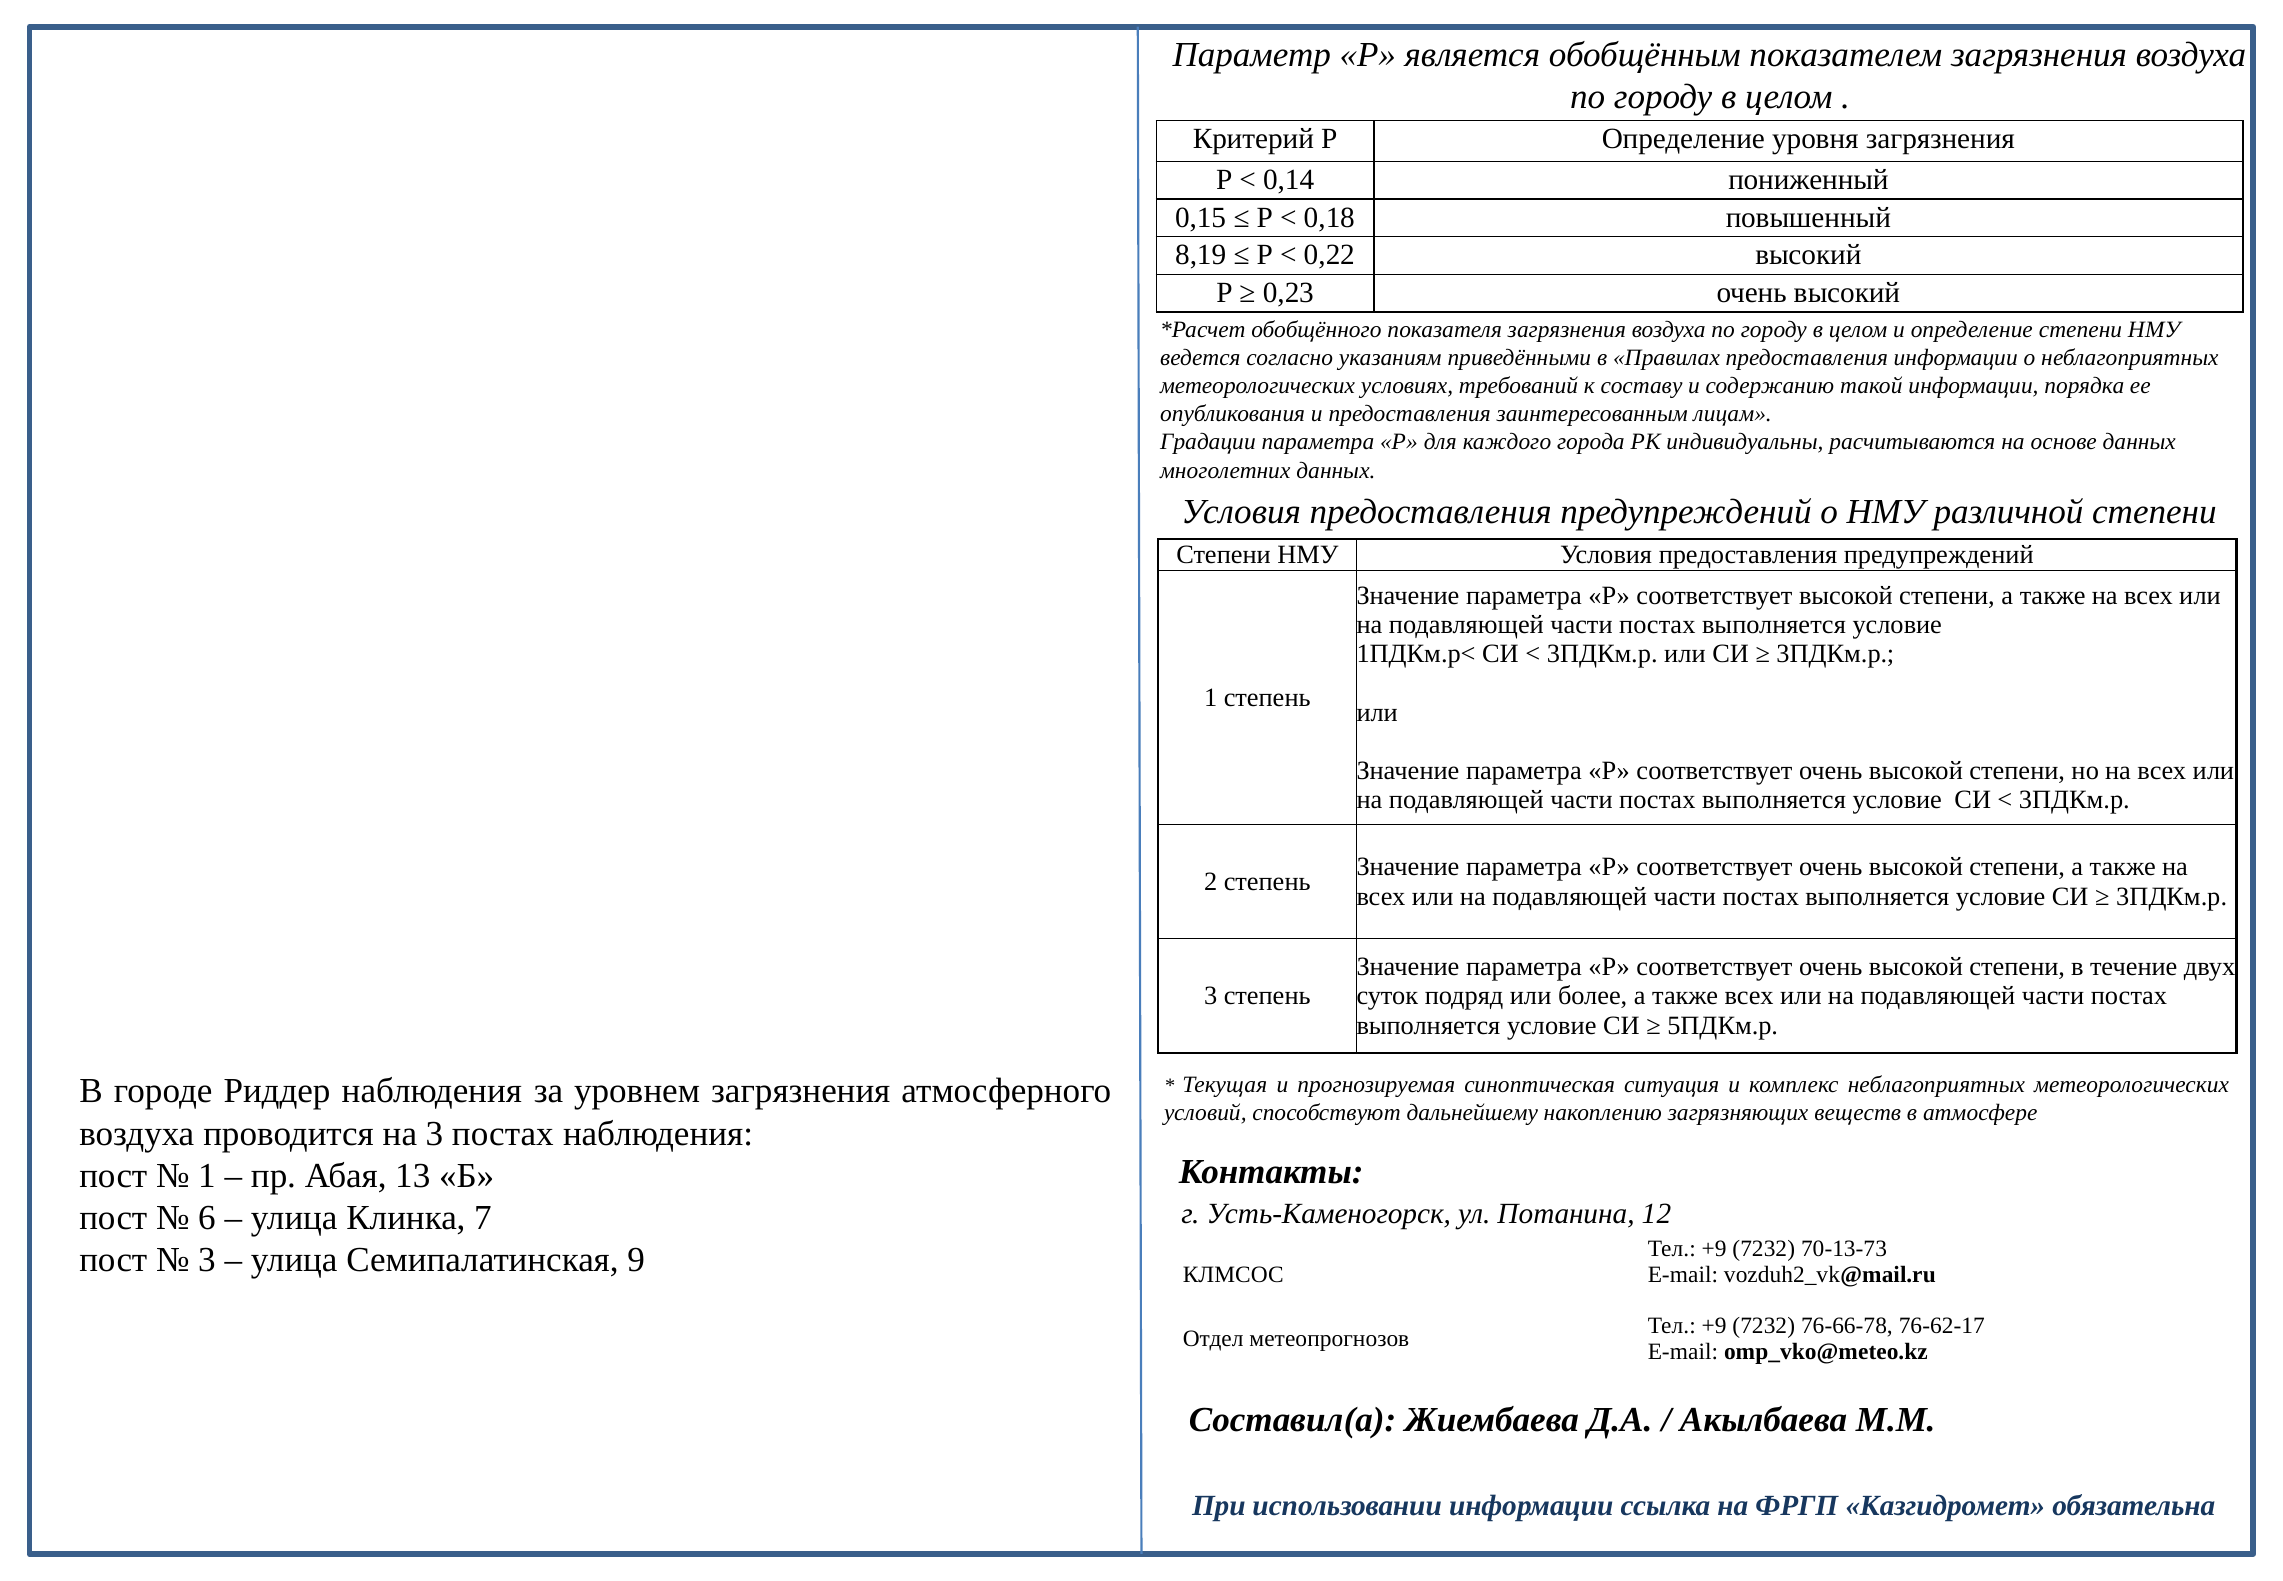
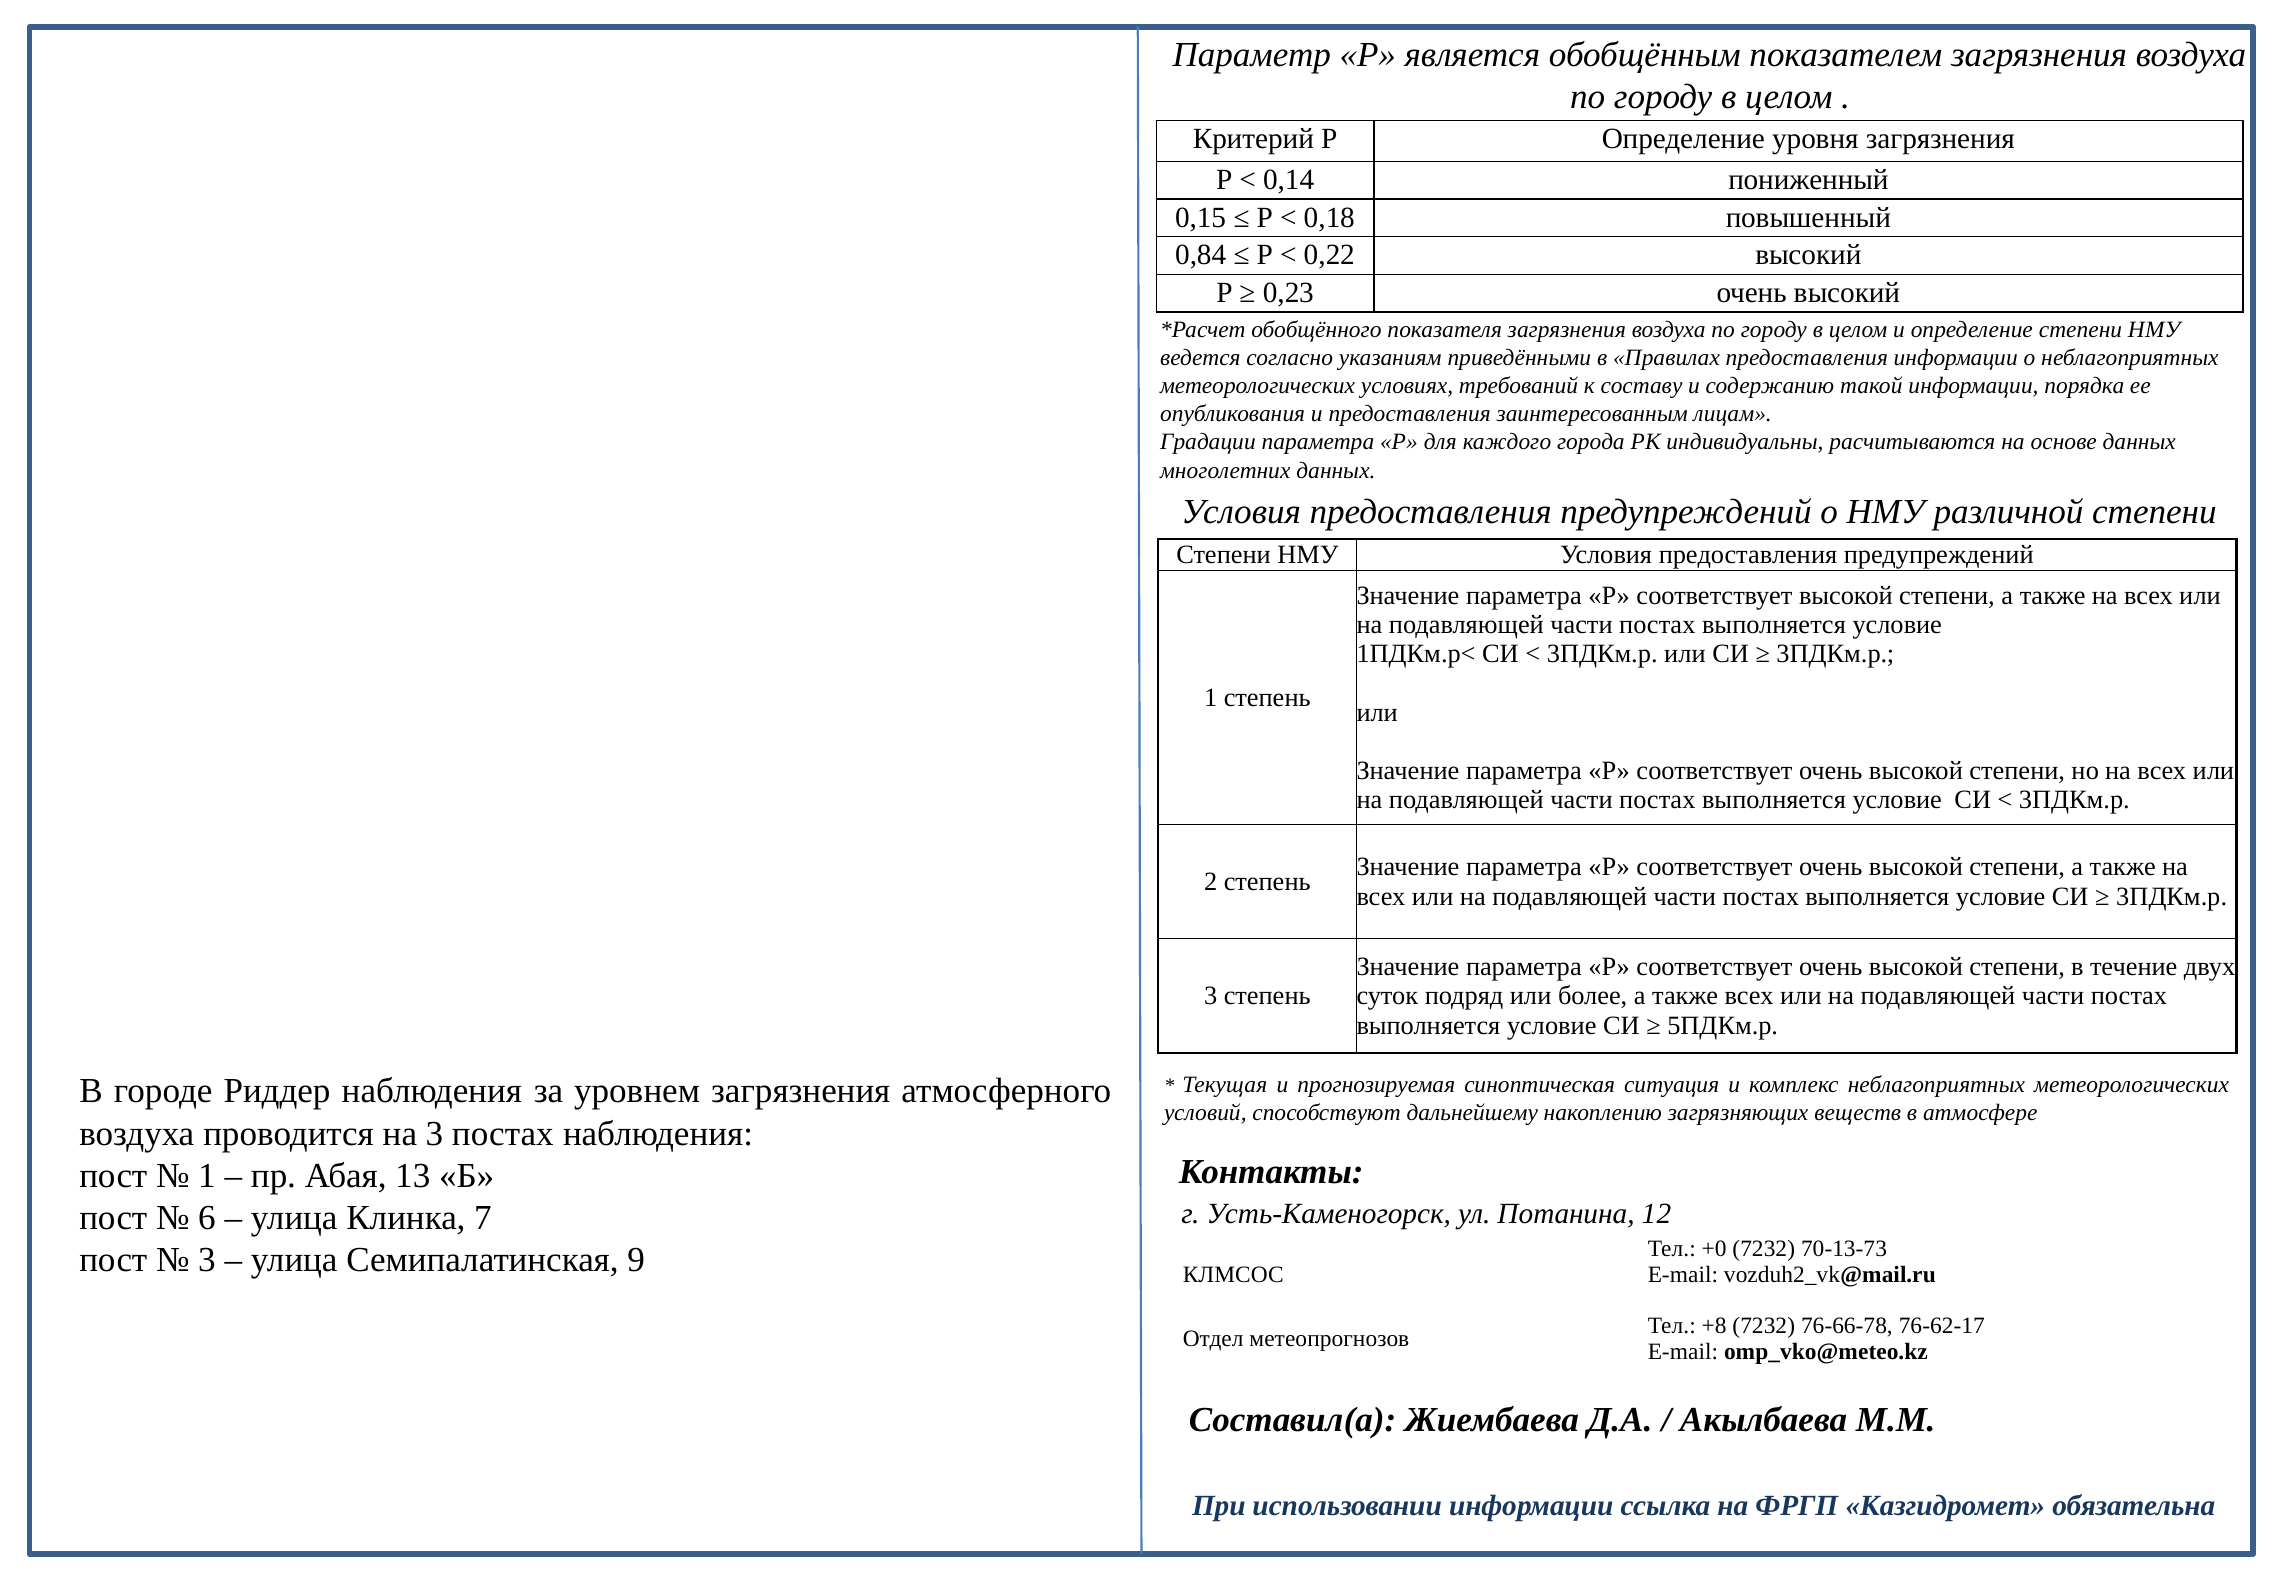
8,19: 8,19 -> 0,84
+9 at (1714, 1248): +9 -> +0
+9 at (1714, 1325): +9 -> +8
